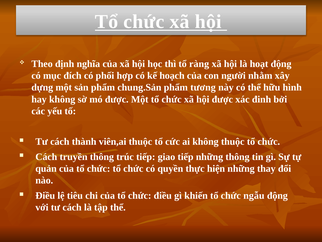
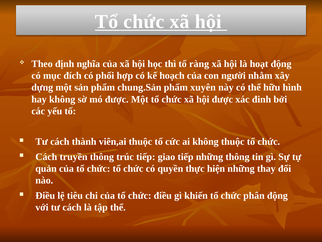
tương: tương -> xuyên
ngẫu: ngẫu -> phân
